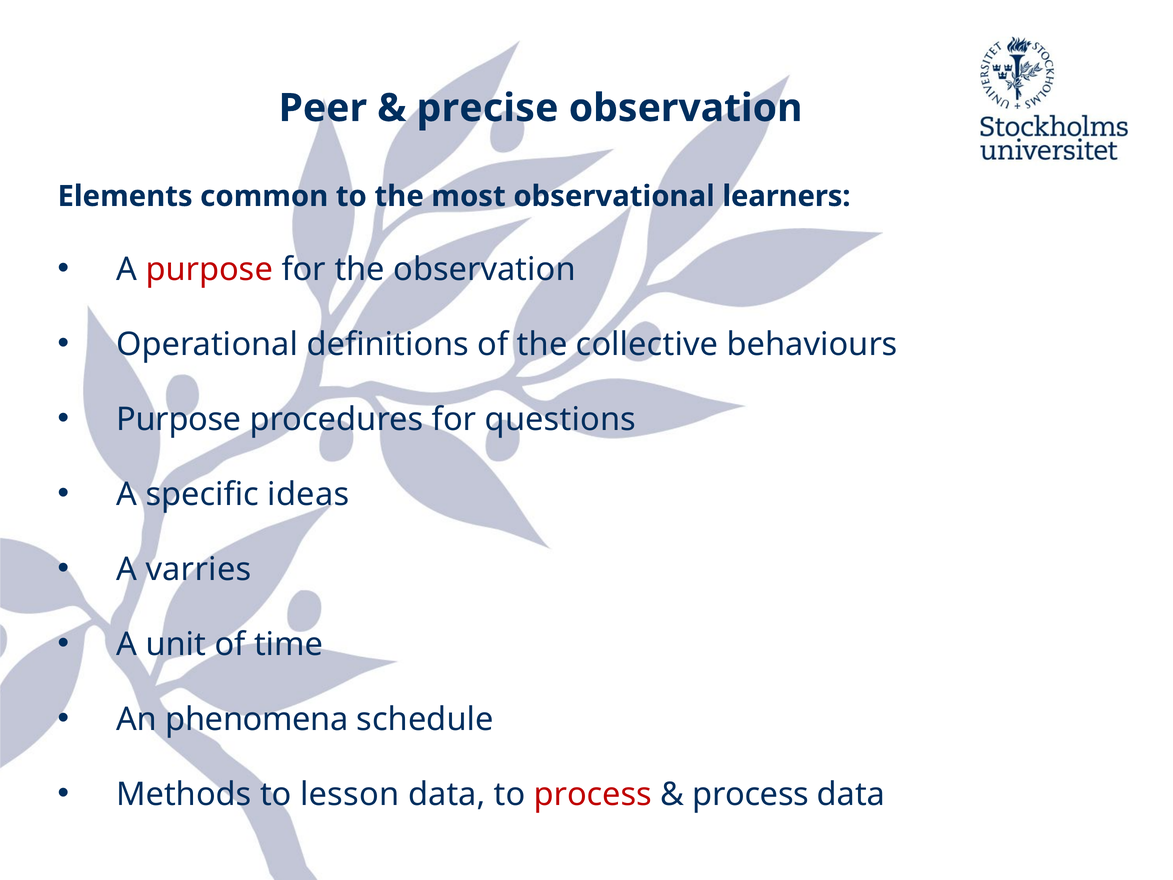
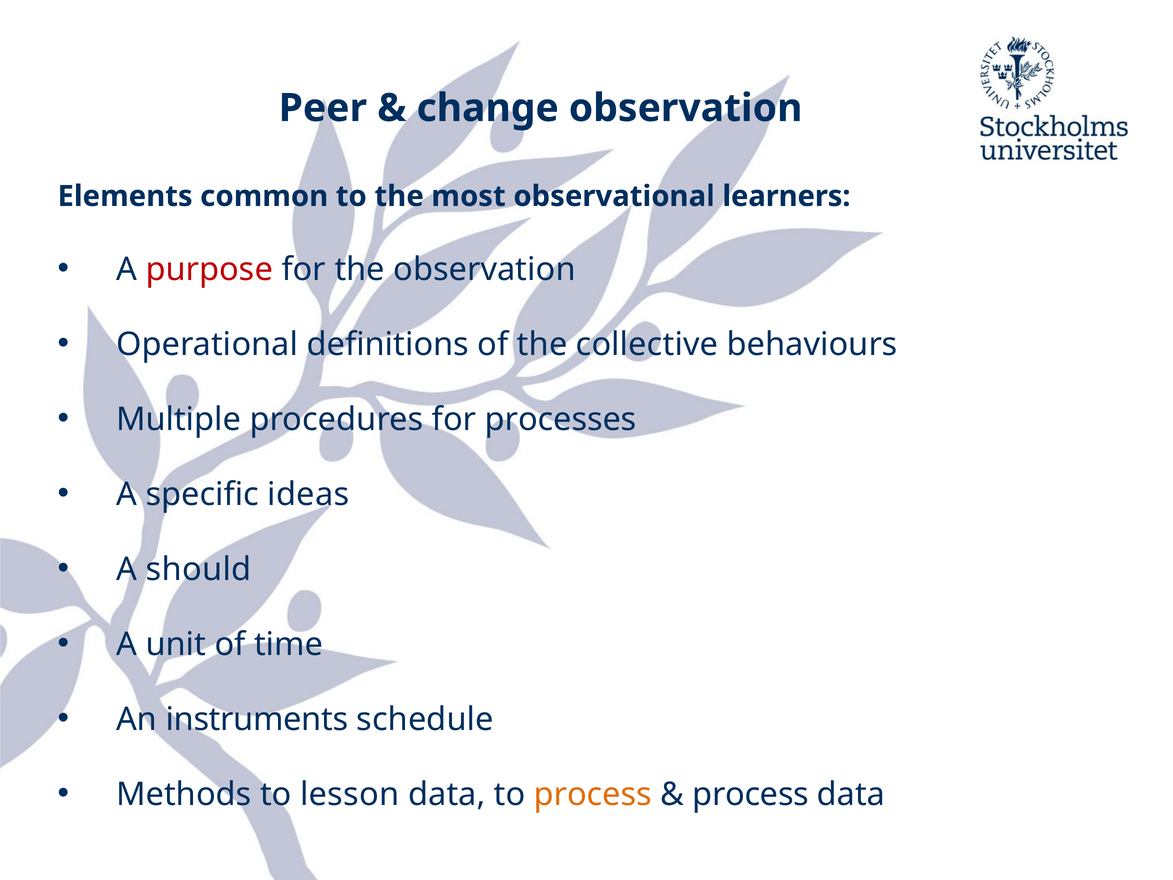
precise: precise -> change
Purpose at (179, 419): Purpose -> Multiple
questions: questions -> processes
varries: varries -> should
phenomena: phenomena -> instruments
process at (593, 794) colour: red -> orange
